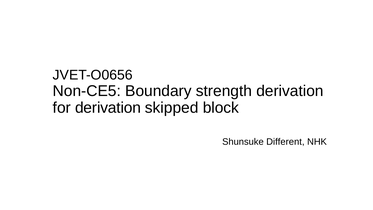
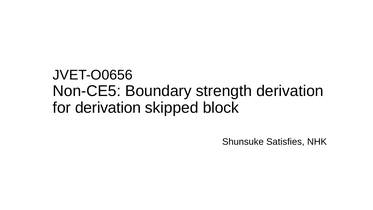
Different: Different -> Satisfies
